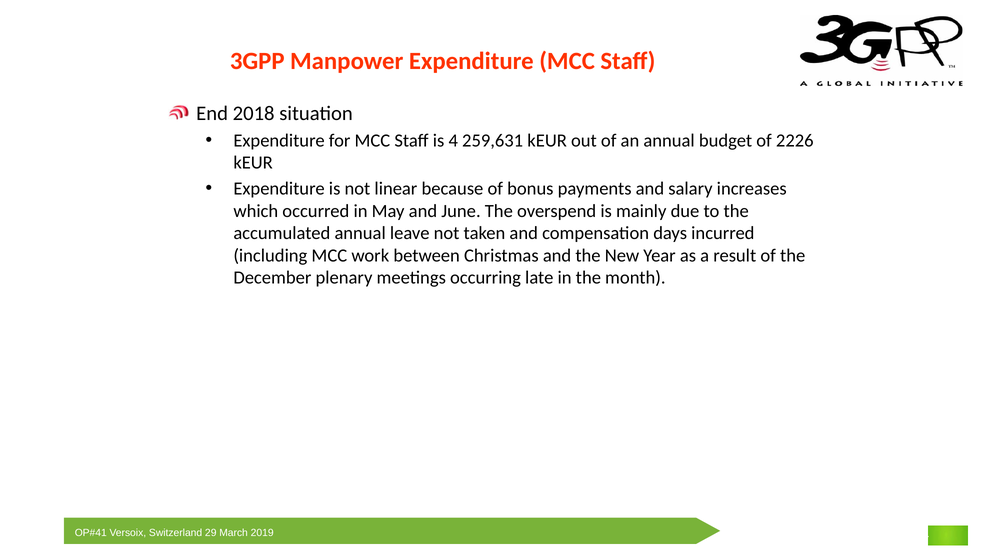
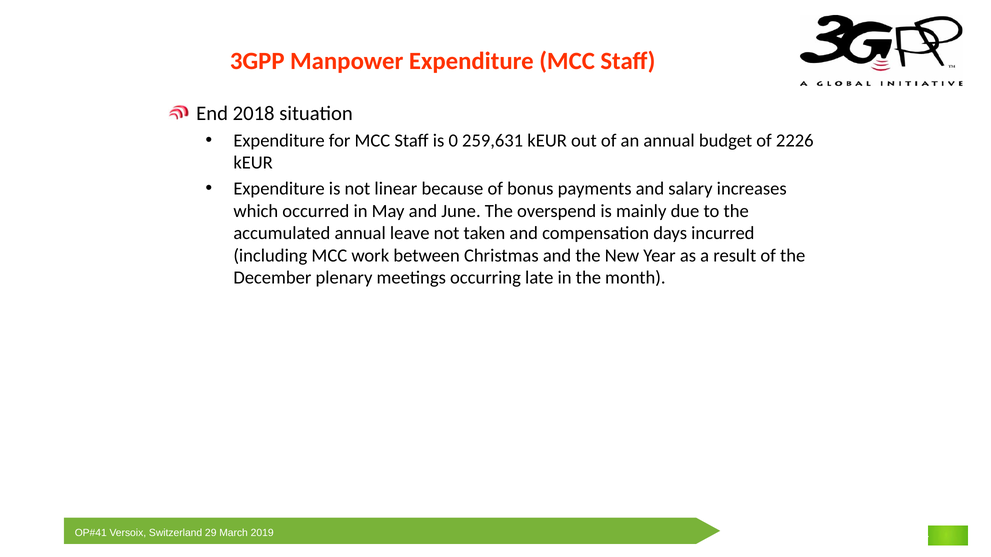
is 4: 4 -> 0
